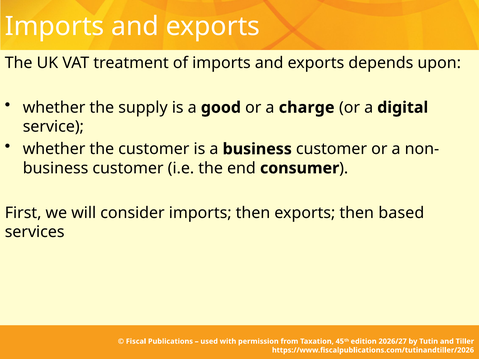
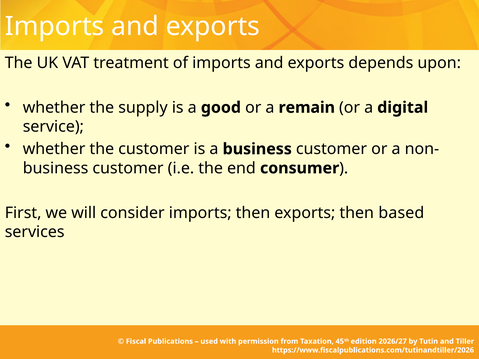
charge: charge -> remain
